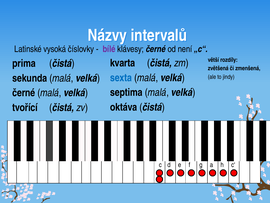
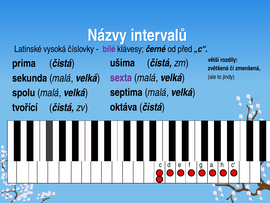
není: není -> před
kvarta: kvarta -> ušima
sexta colour: blue -> purple
černé at (24, 93): černé -> spolu
